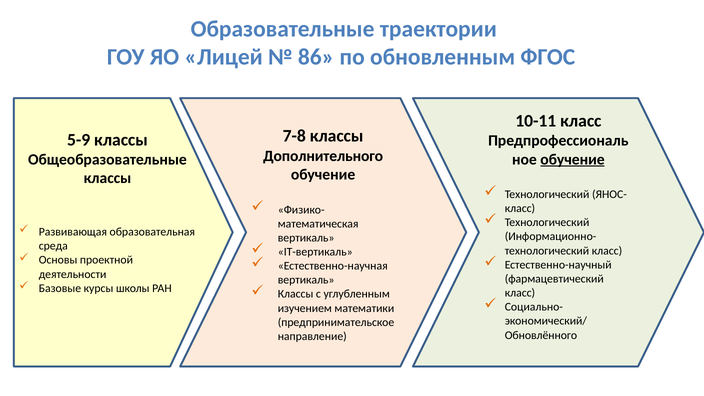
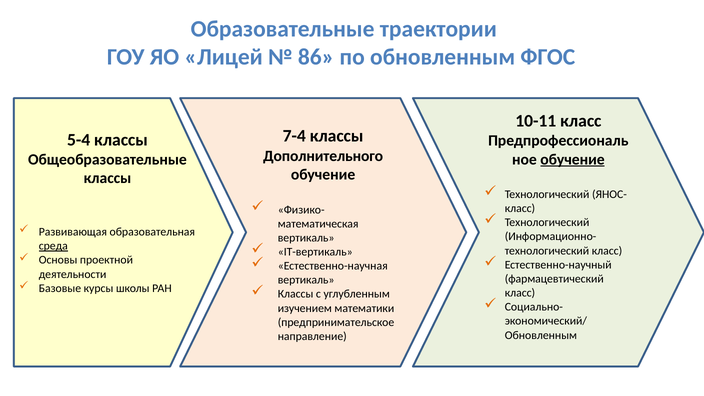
7-8: 7-8 -> 7-4
5-9: 5-9 -> 5-4
среда underline: none -> present
Обновлённого at (541, 335): Обновлённого -> Обновленным
